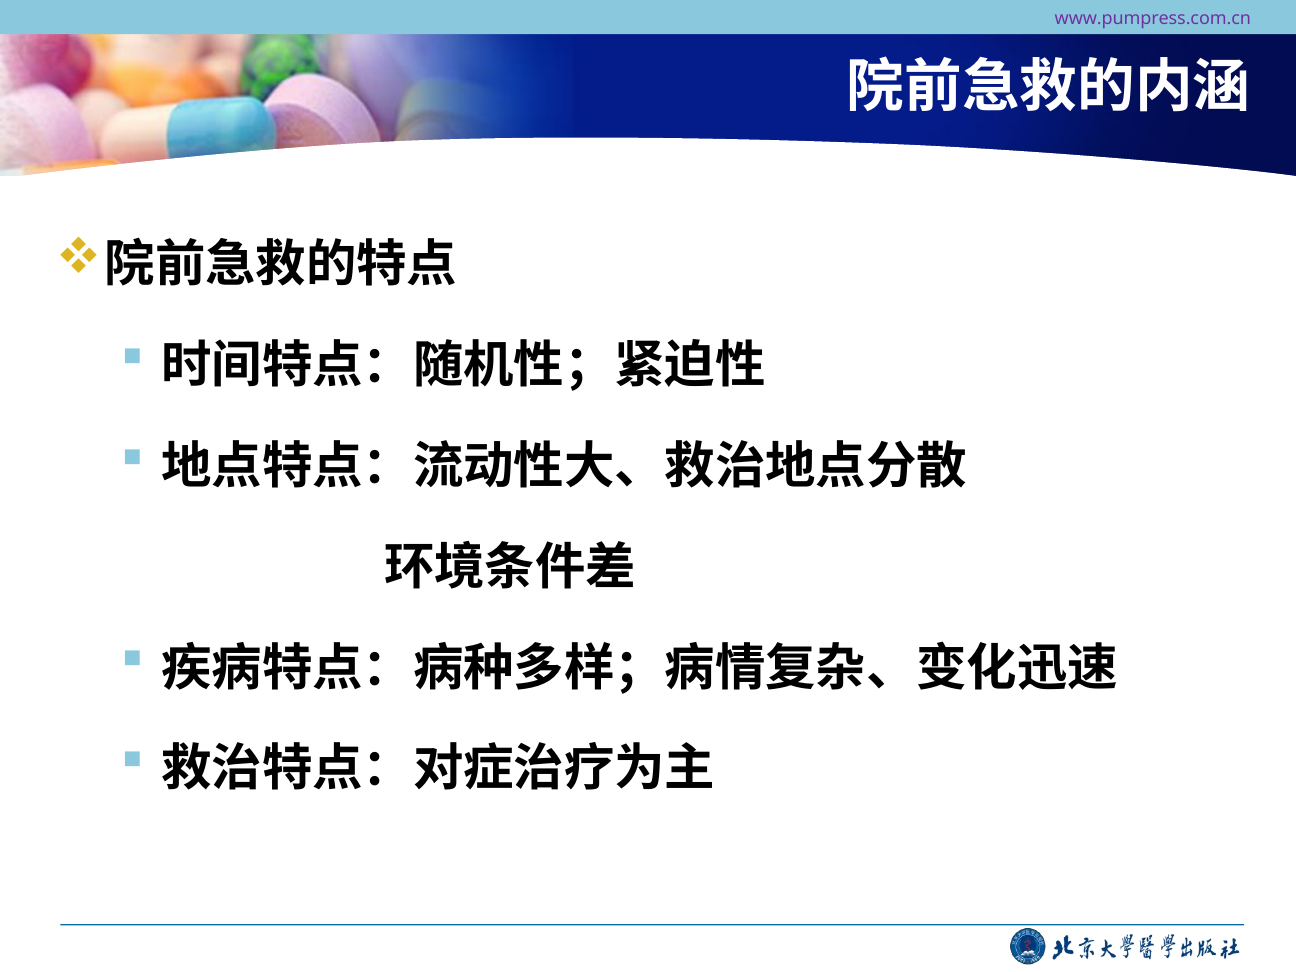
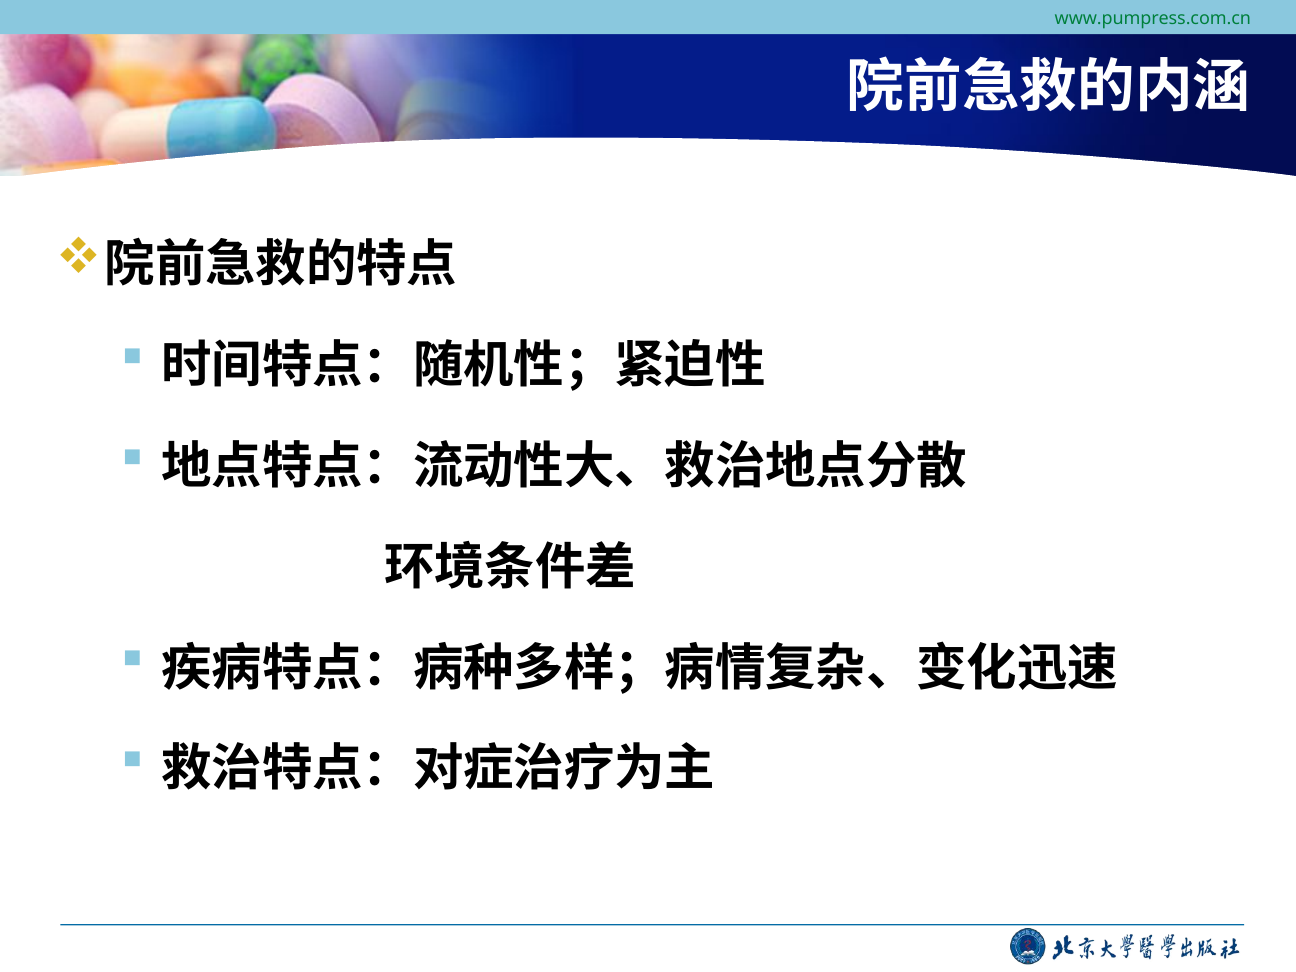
www.pumpress.com.cn colour: purple -> green
